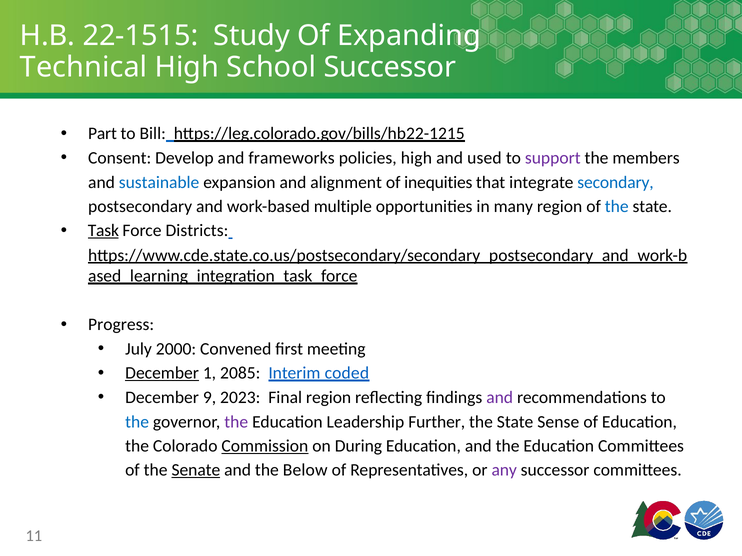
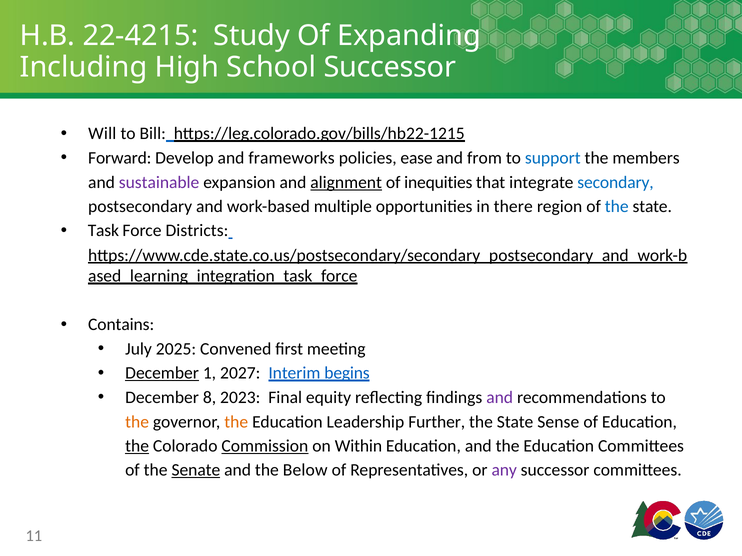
22-1515: 22-1515 -> 22-4215
Technical: Technical -> Including
Part: Part -> Will
Consent: Consent -> Forward
policies high: high -> ease
used: used -> from
support colour: purple -> blue
sustainable colour: blue -> purple
alignment underline: none -> present
many: many -> there
Task underline: present -> none
Progress: Progress -> Contains
2000: 2000 -> 2025
2085: 2085 -> 2027
coded: coded -> begins
9: 9 -> 8
Final region: region -> equity
the at (137, 422) colour: blue -> orange
the at (236, 422) colour: purple -> orange
the at (137, 446) underline: none -> present
During: During -> Within
